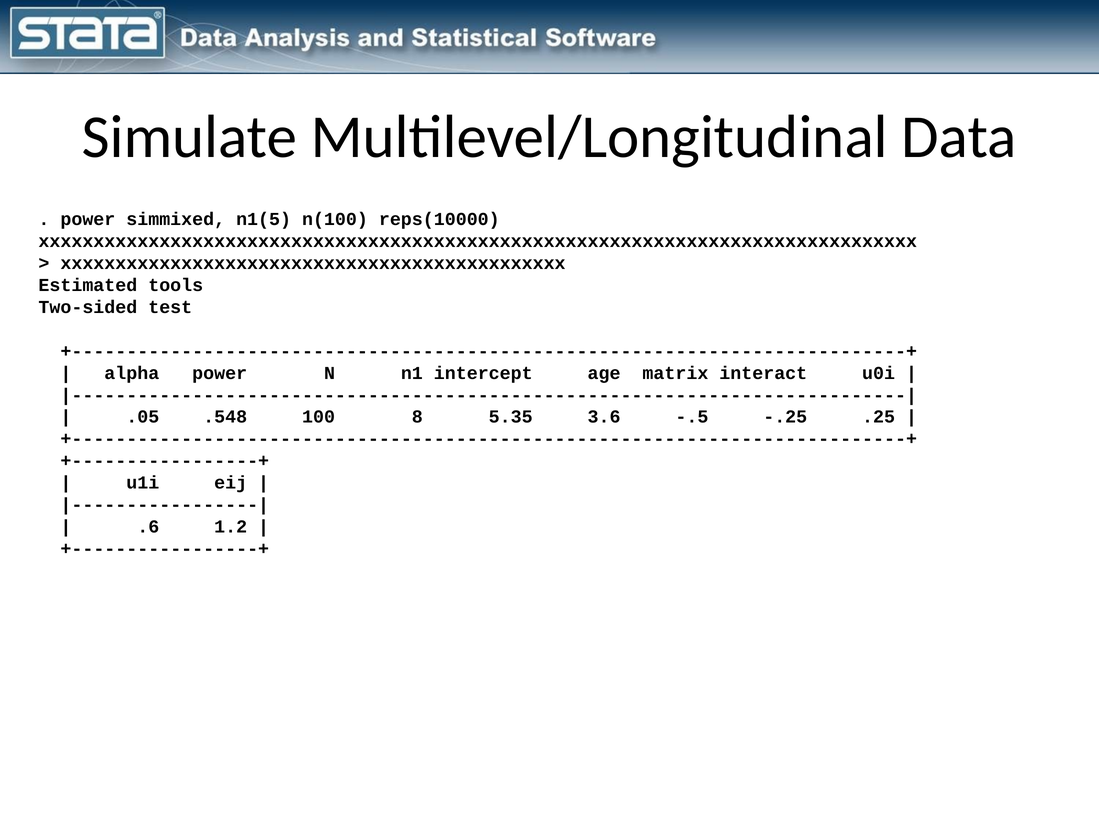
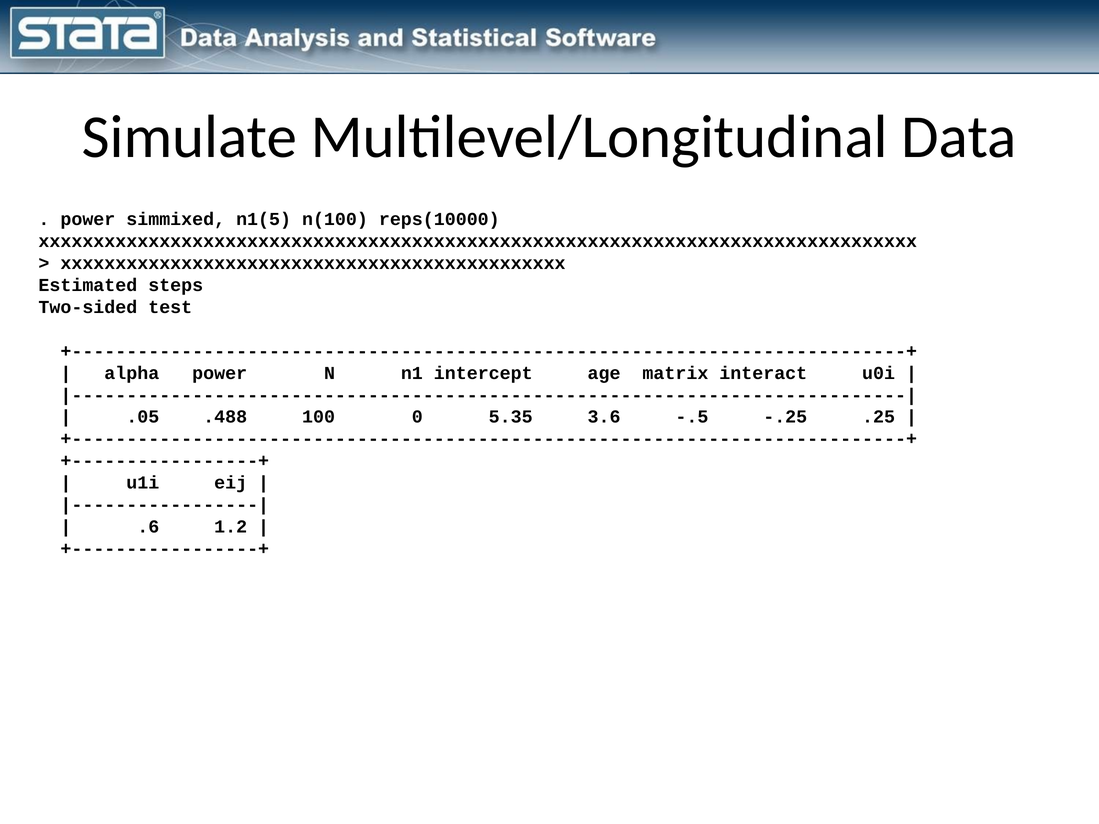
tools: tools -> steps
.548: .548 -> .488
8: 8 -> 0
